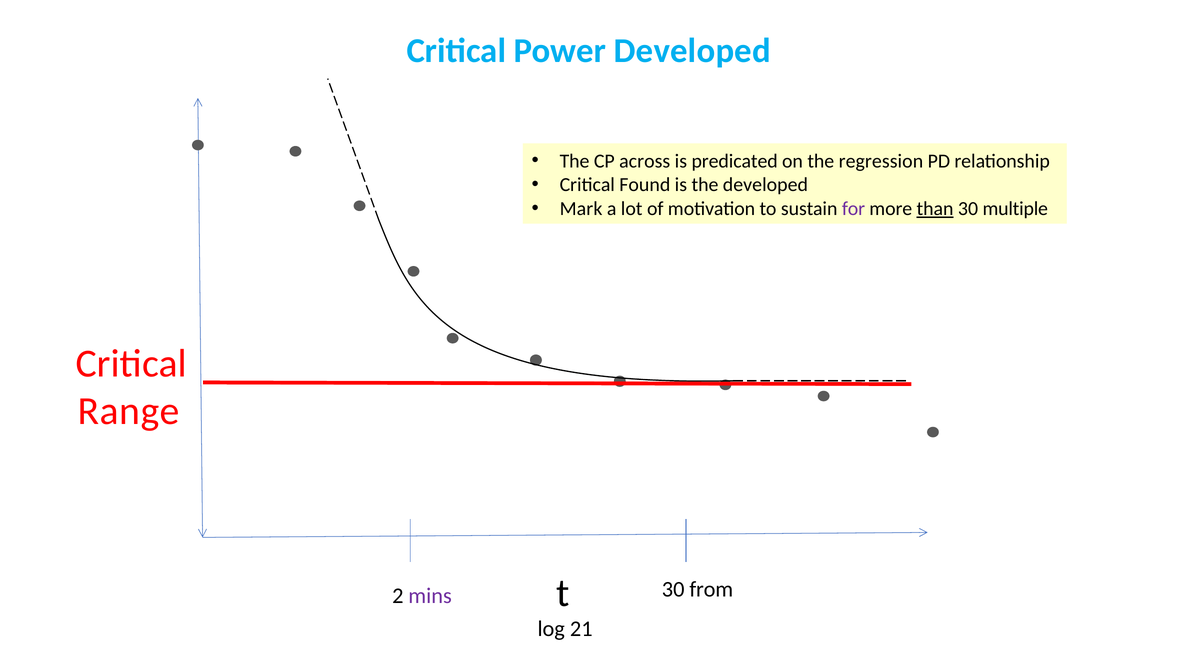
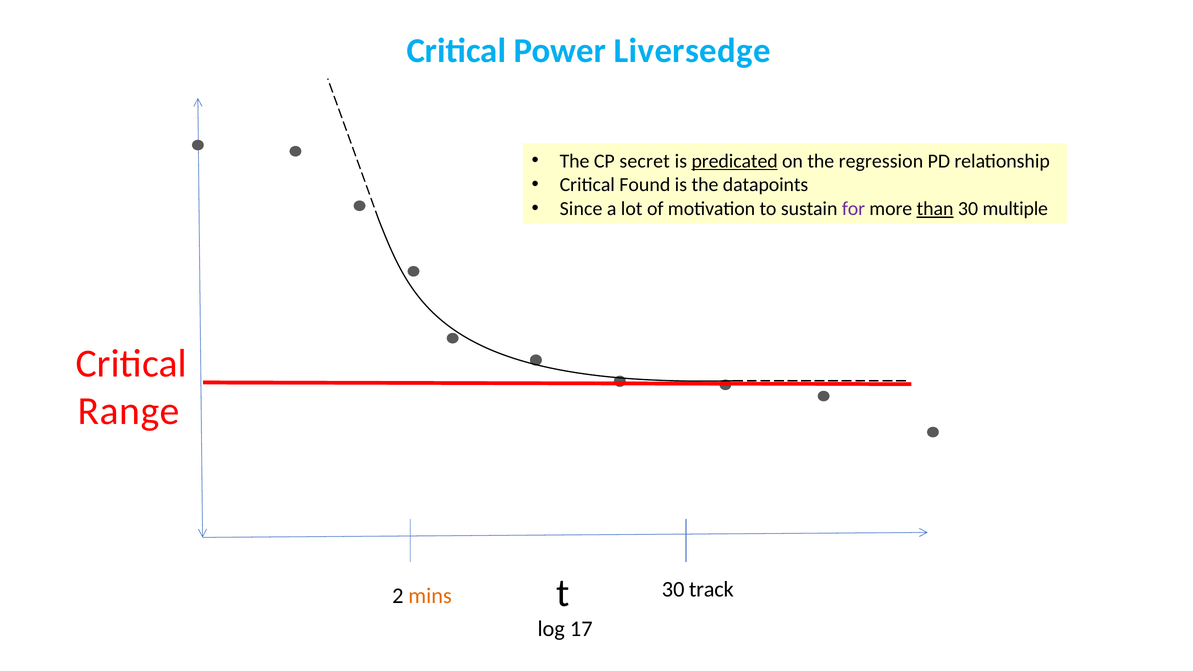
Power Developed: Developed -> Liversedge
across: across -> secret
predicated underline: none -> present
the developed: developed -> datapoints
Mark: Mark -> Since
from: from -> track
mins colour: purple -> orange
21: 21 -> 17
